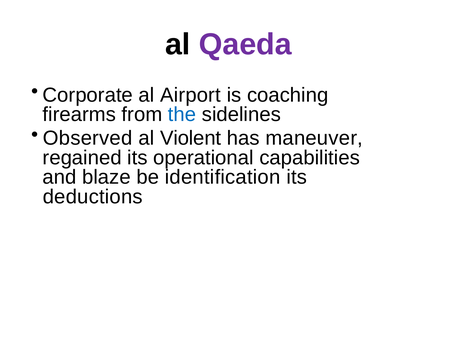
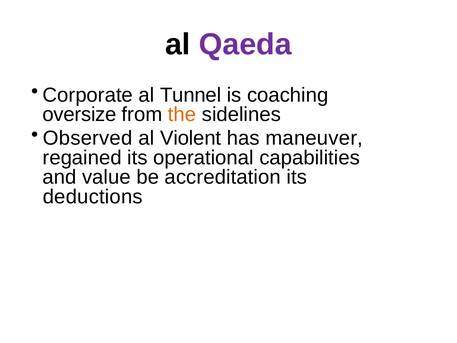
Airport: Airport -> Tunnel
firearms: firearms -> oversize
the colour: blue -> orange
blaze: blaze -> value
identification: identification -> accreditation
